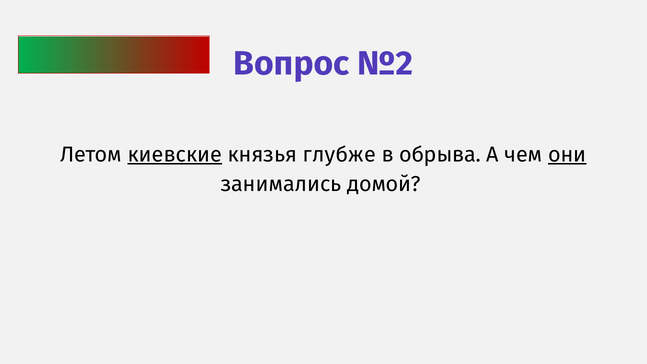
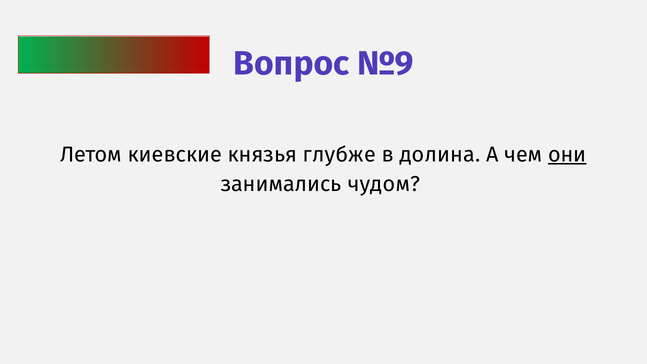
№2: №2 -> №9
киевские underline: present -> none
обрыва: обрыва -> долина
домой: домой -> чудом
